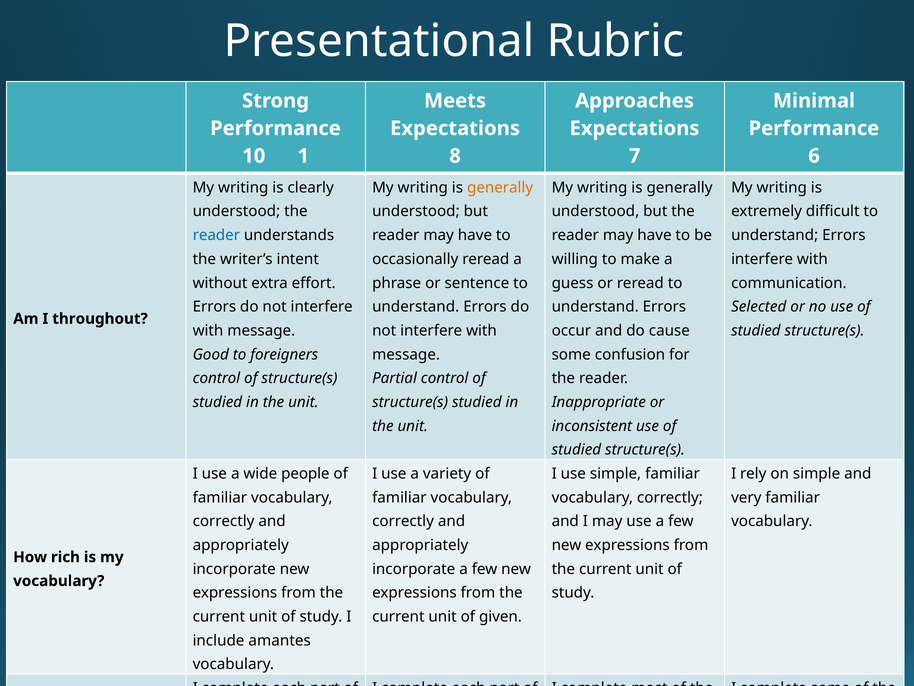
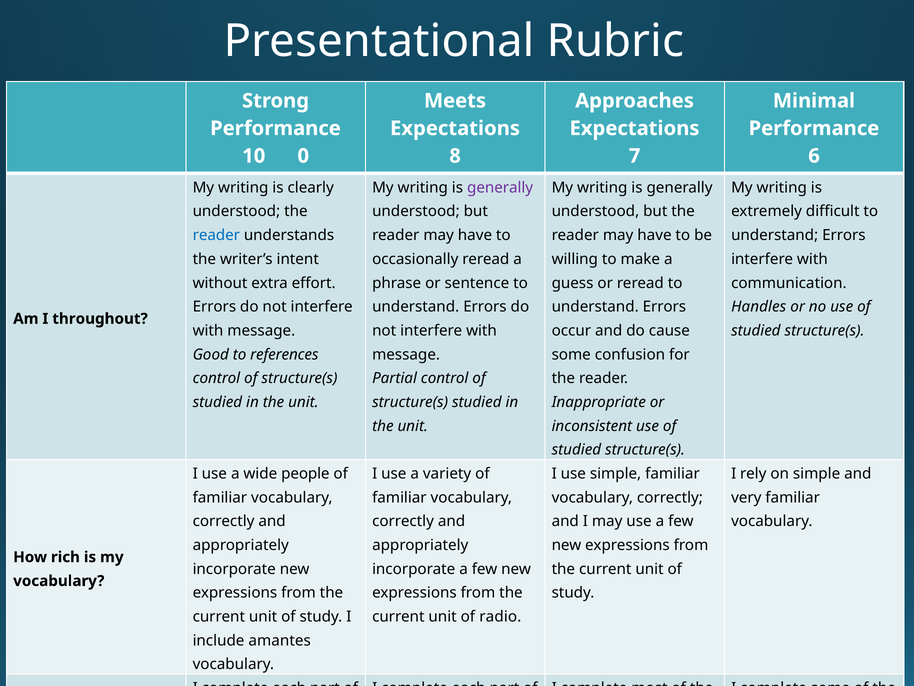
1: 1 -> 0
generally at (500, 187) colour: orange -> purple
Selected: Selected -> Handles
foreigners: foreigners -> references
of given: given -> radio
